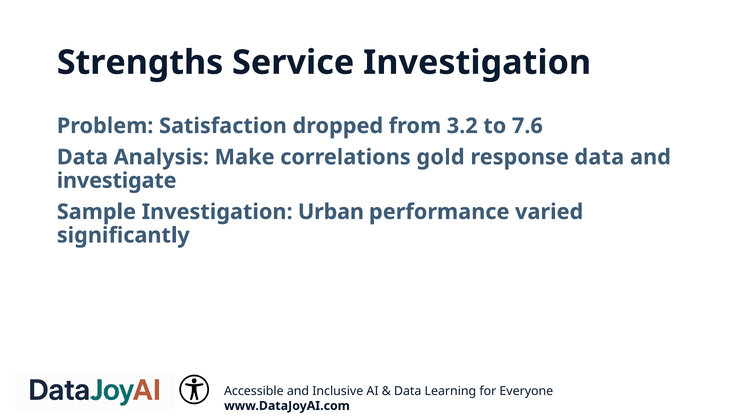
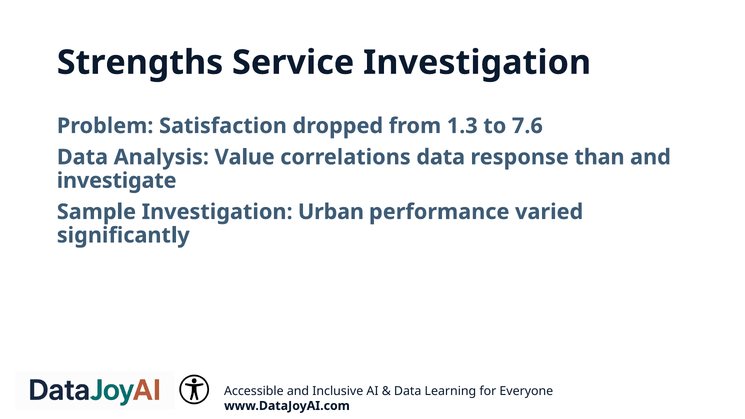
3.2: 3.2 -> 1.3
Make: Make -> Value
correlations gold: gold -> data
response data: data -> than
